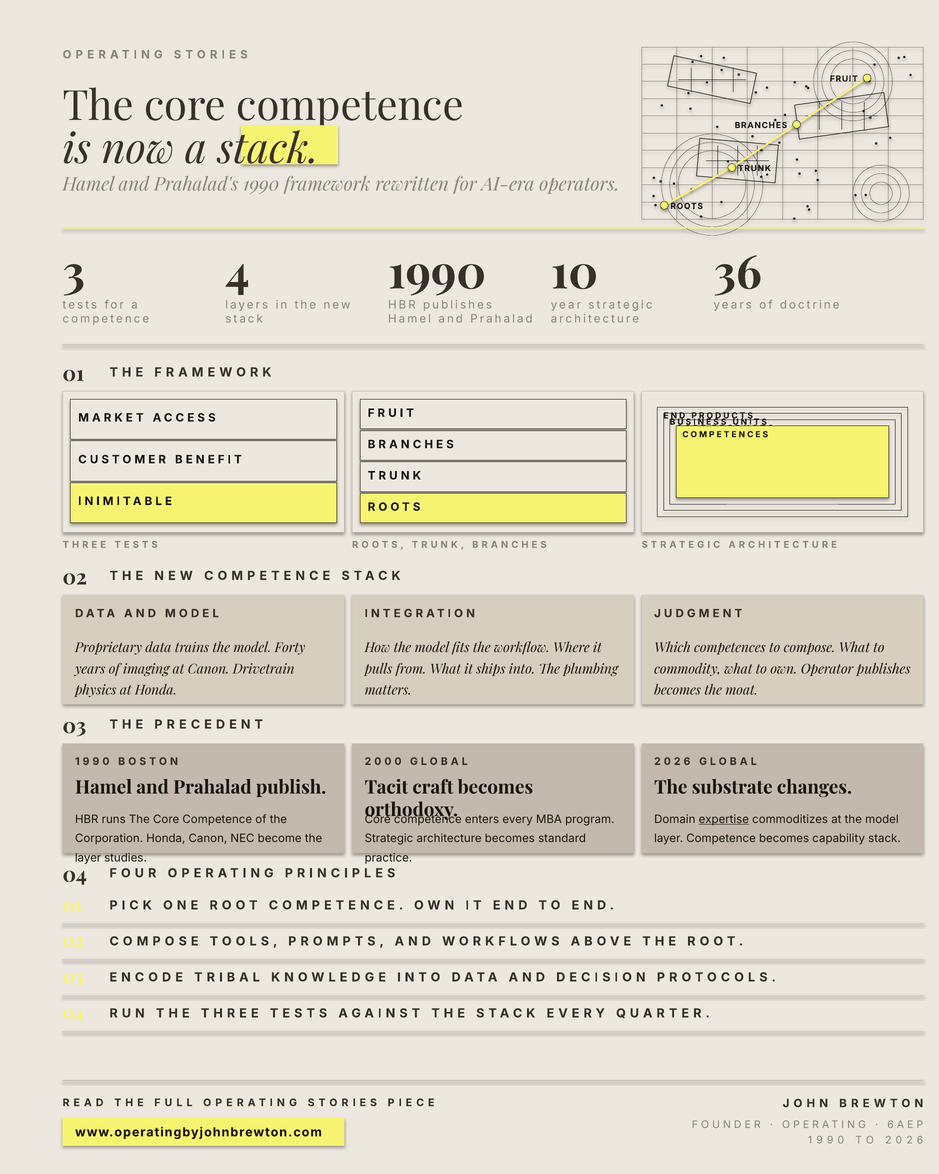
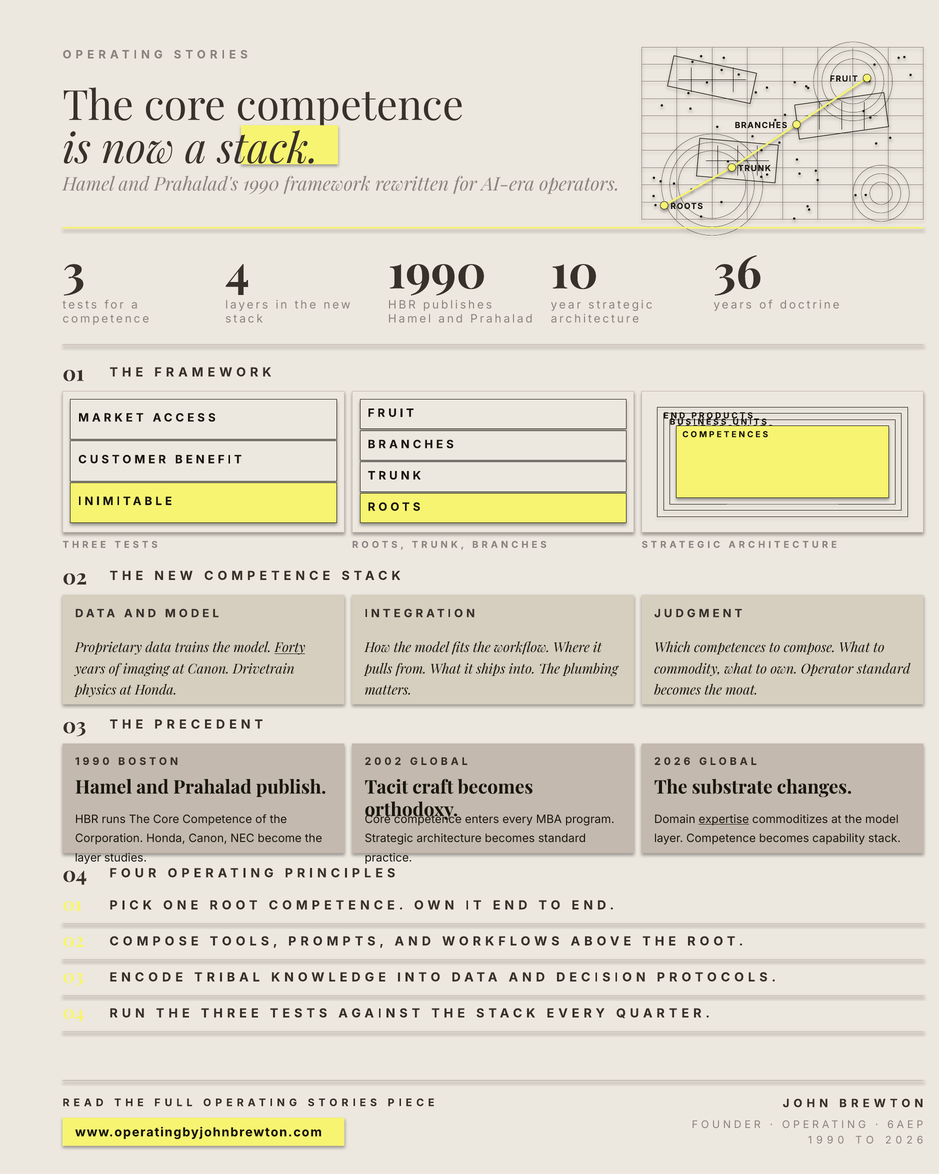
Forty underline: none -> present
Operator publishes: publishes -> standard
0 at (398, 761): 0 -> 2
